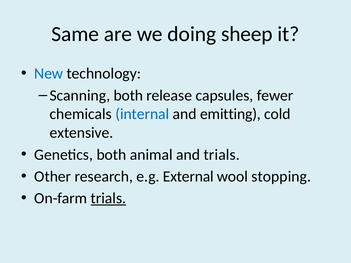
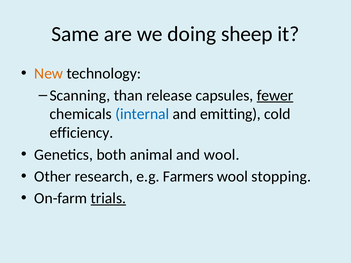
New colour: blue -> orange
Scanning both: both -> than
fewer underline: none -> present
extensive: extensive -> efficiency
and trials: trials -> wool
External: External -> Farmers
